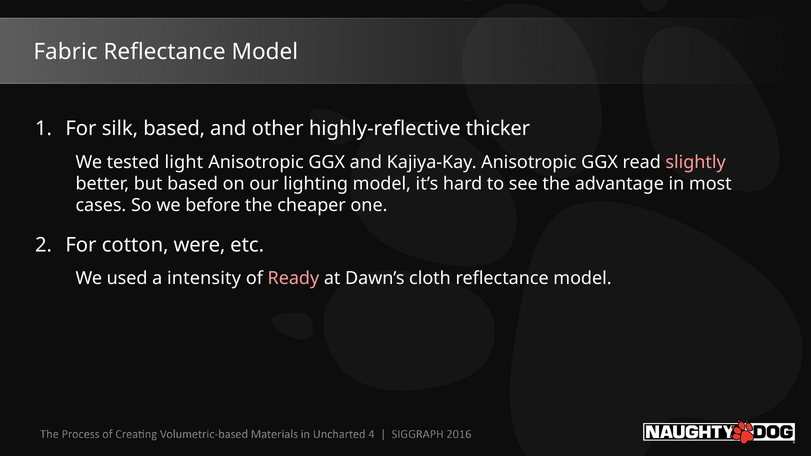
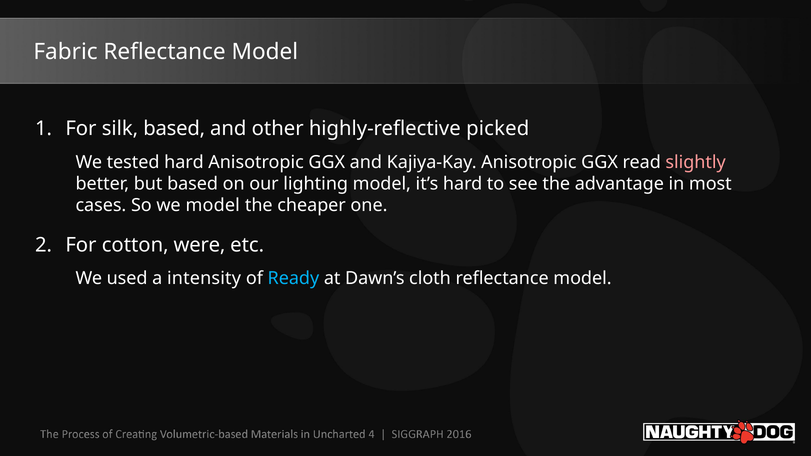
thicker: thicker -> picked
tested light: light -> hard
we before: before -> model
Ready colour: pink -> light blue
